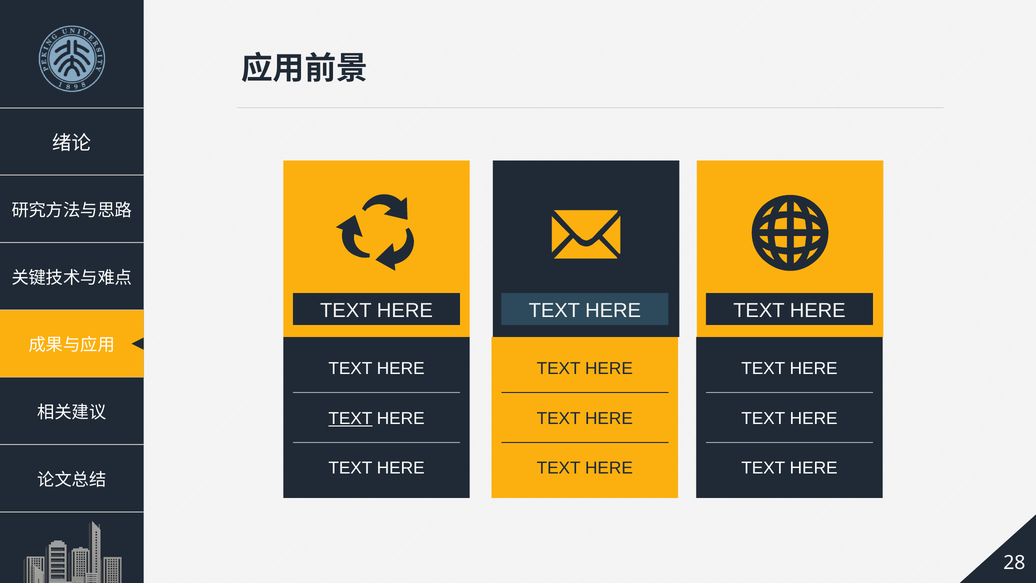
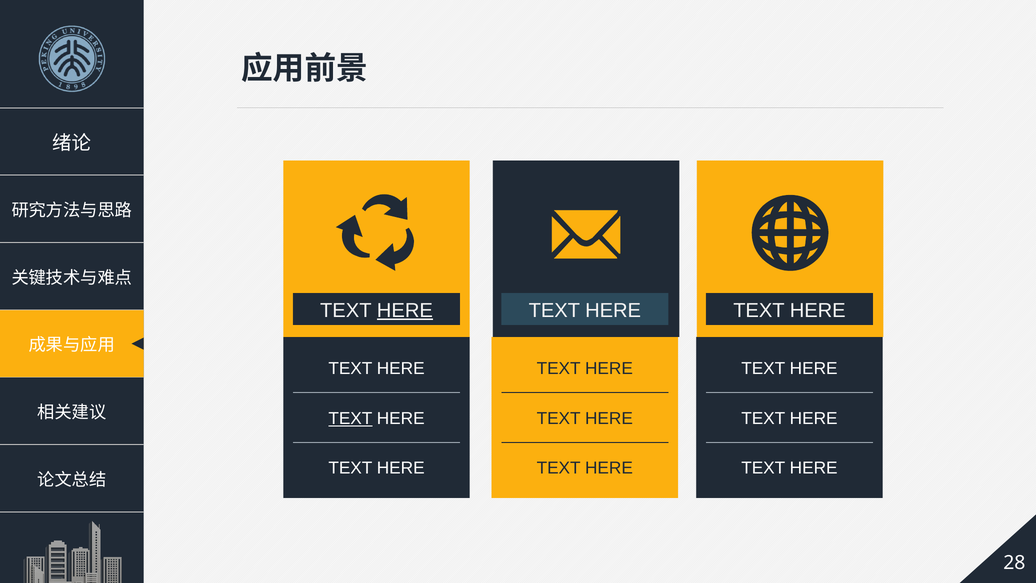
HERE at (405, 310) underline: none -> present
